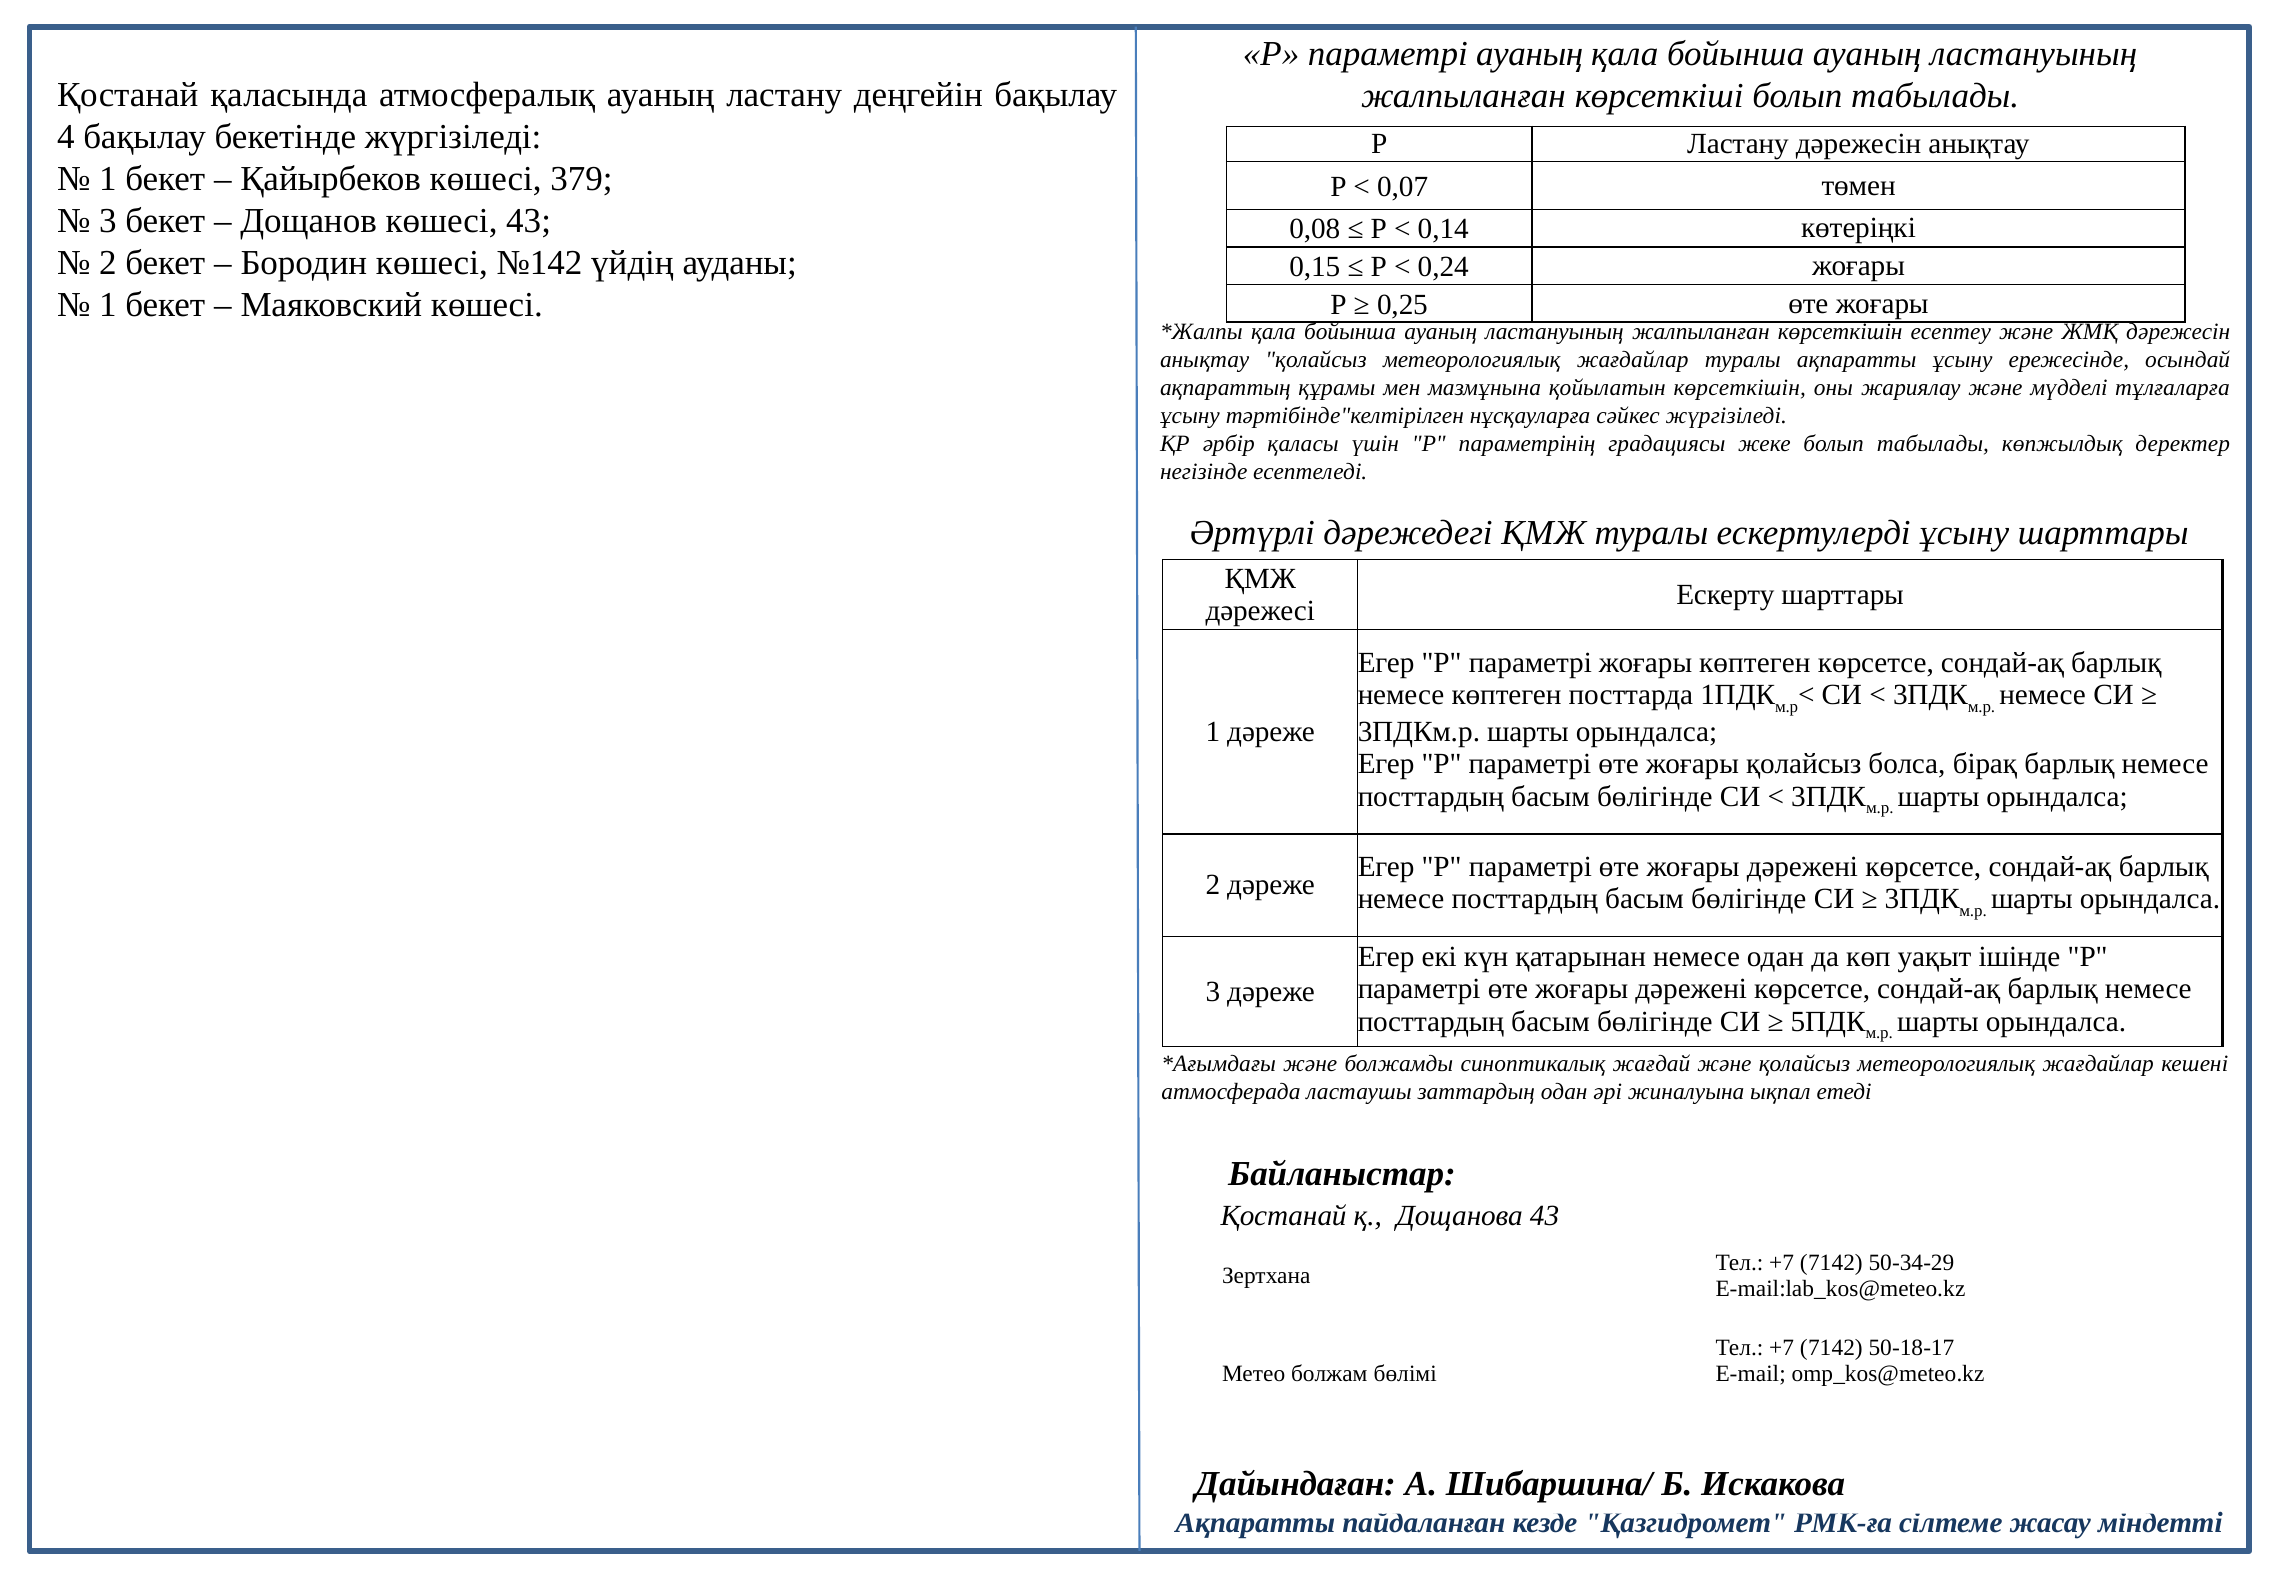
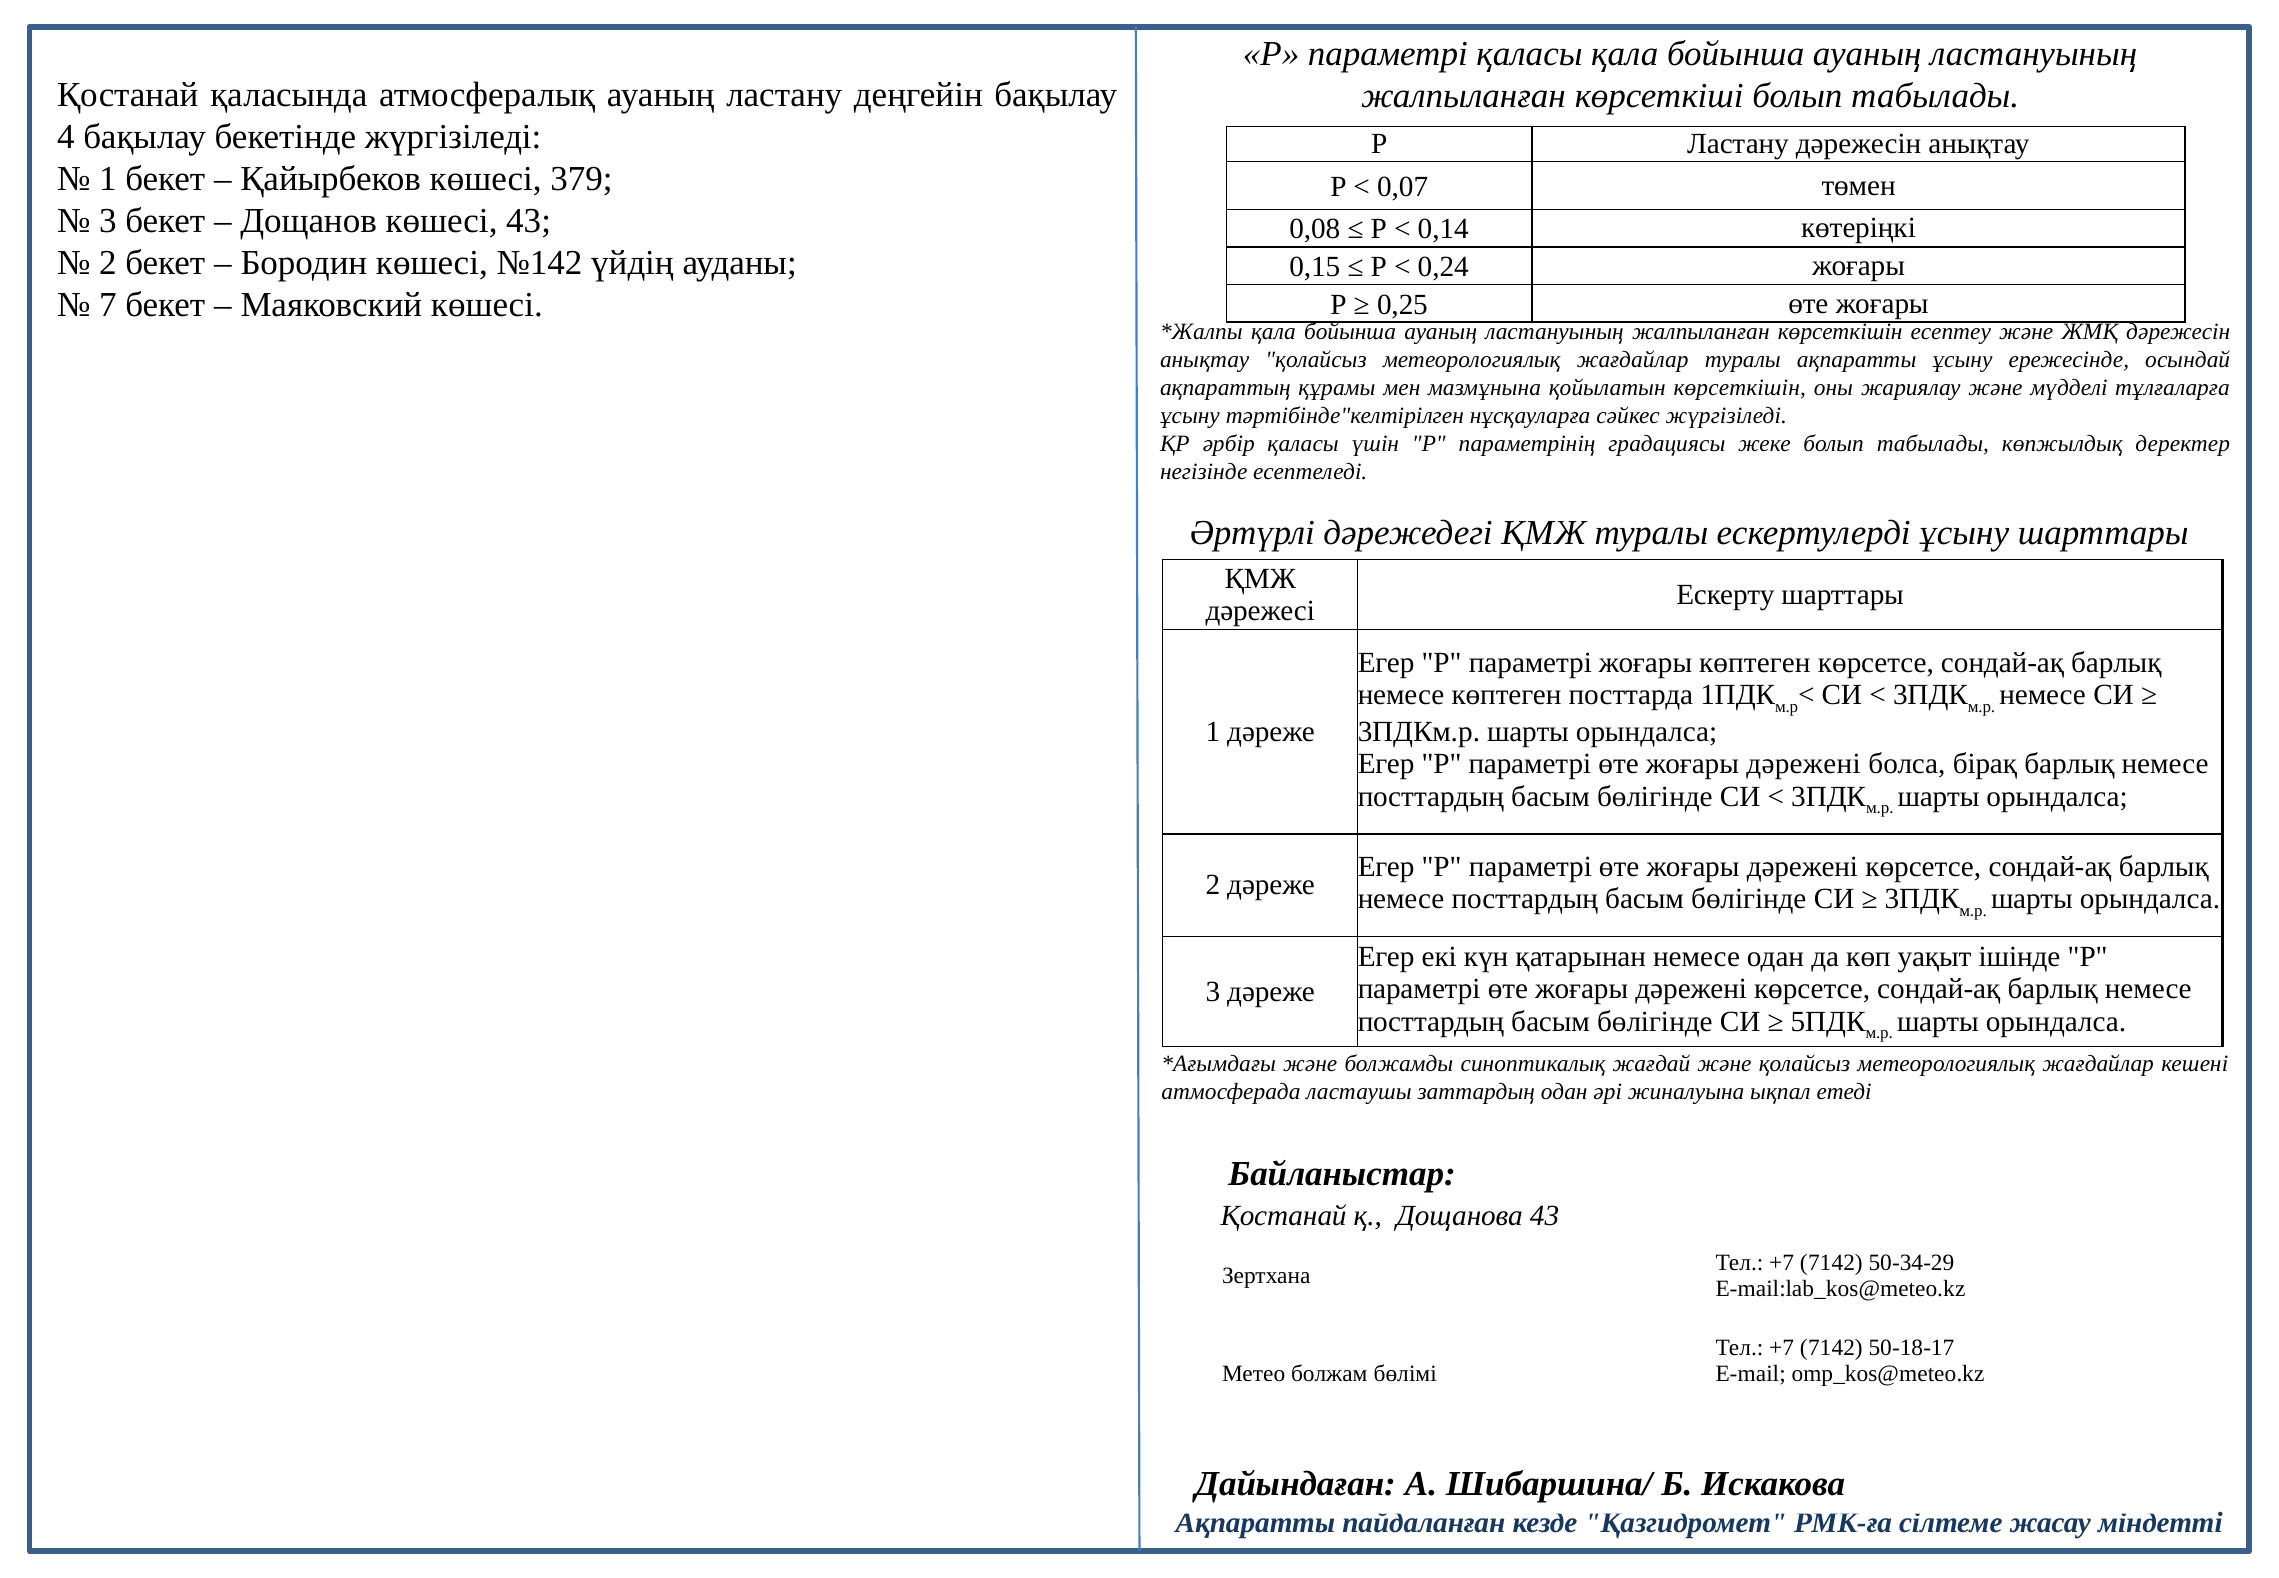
параметрі ауаның: ауаның -> қаласы
1 at (108, 305): 1 -> 7
қолайсыз at (1804, 764): қолайсыз -> дәрежені
